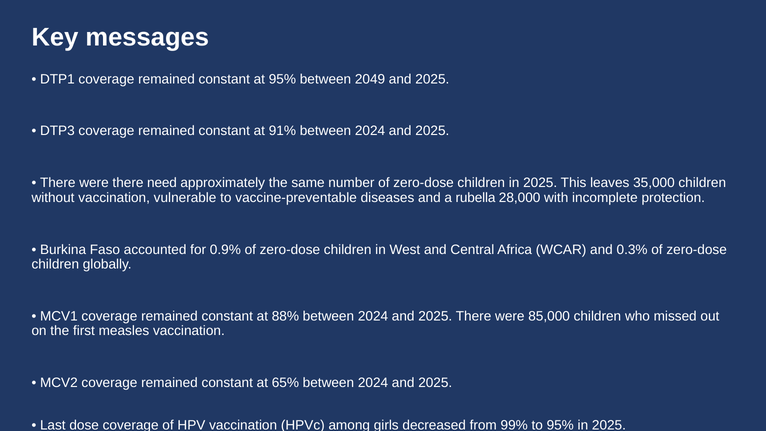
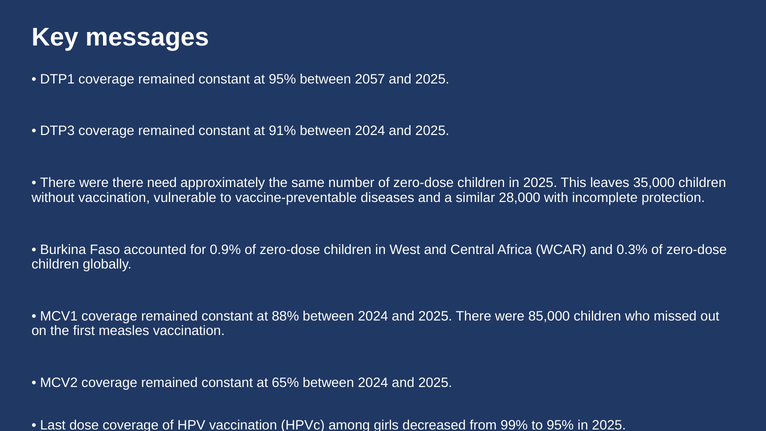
2049: 2049 -> 2057
rubella: rubella -> similar
